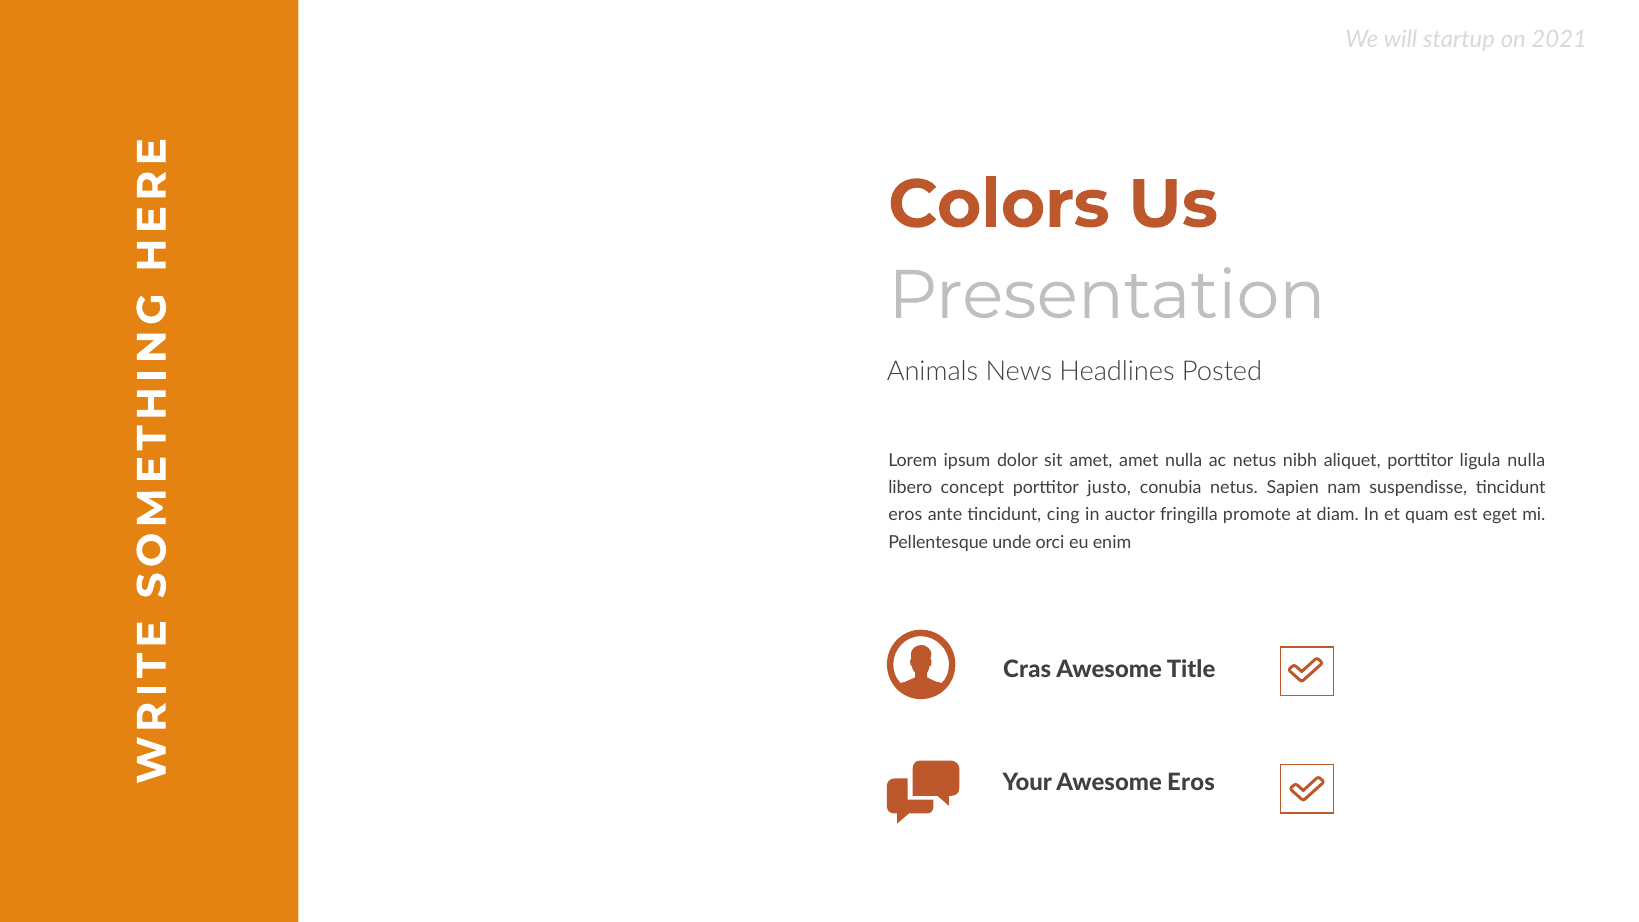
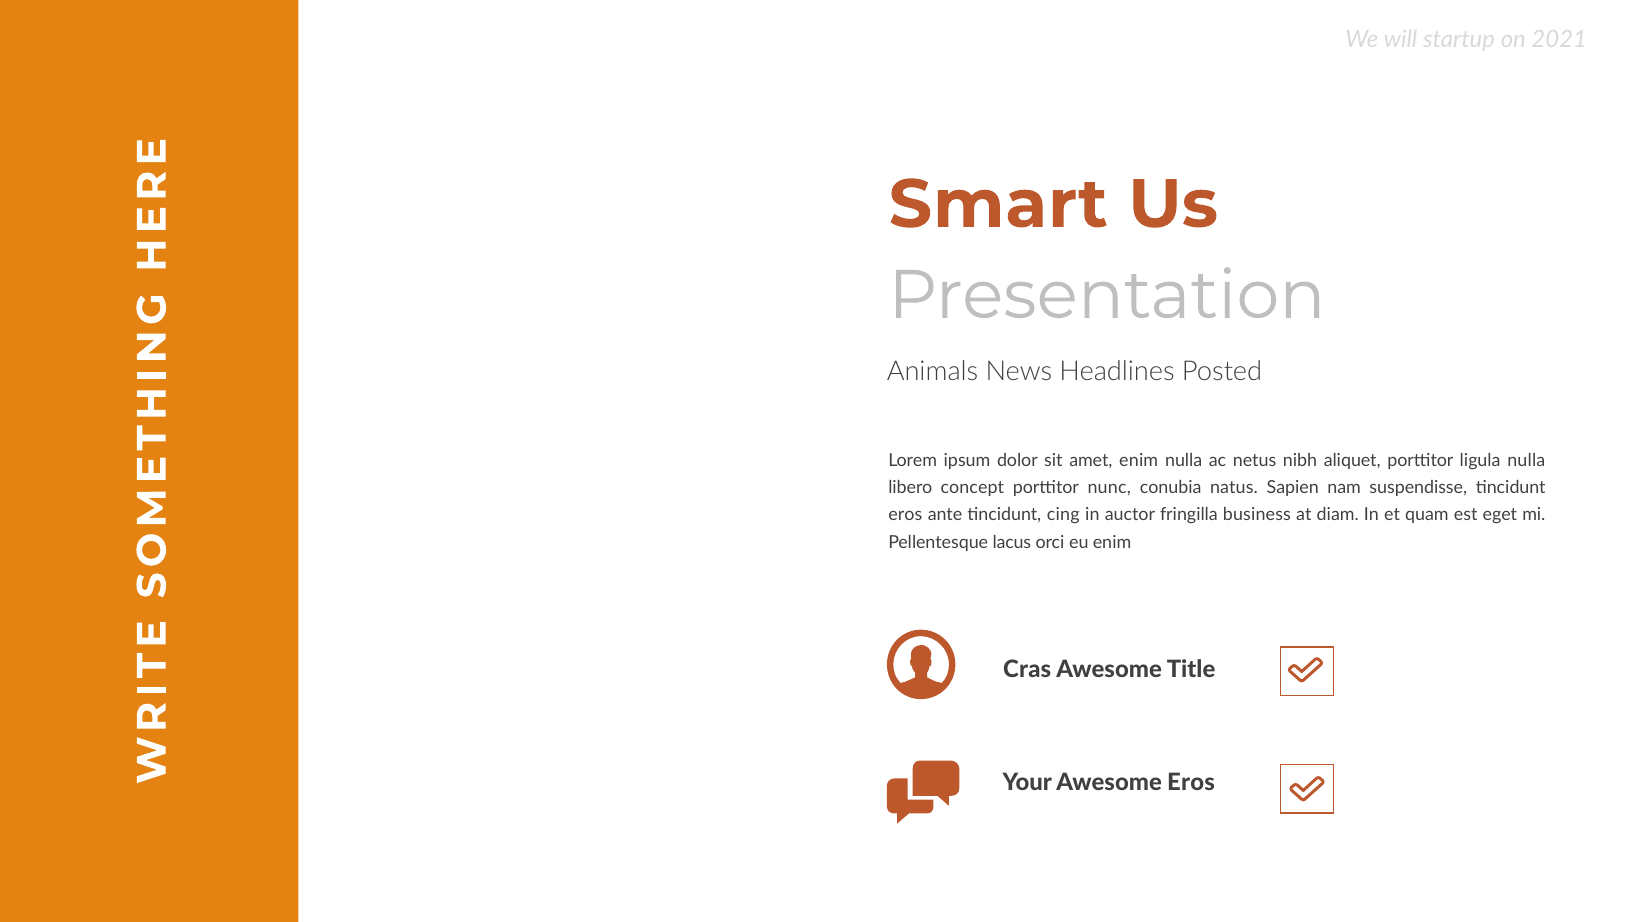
Colors: Colors -> Smart
amet amet: amet -> enim
justo: justo -> nunc
conubia netus: netus -> natus
promote: promote -> business
unde: unde -> lacus
